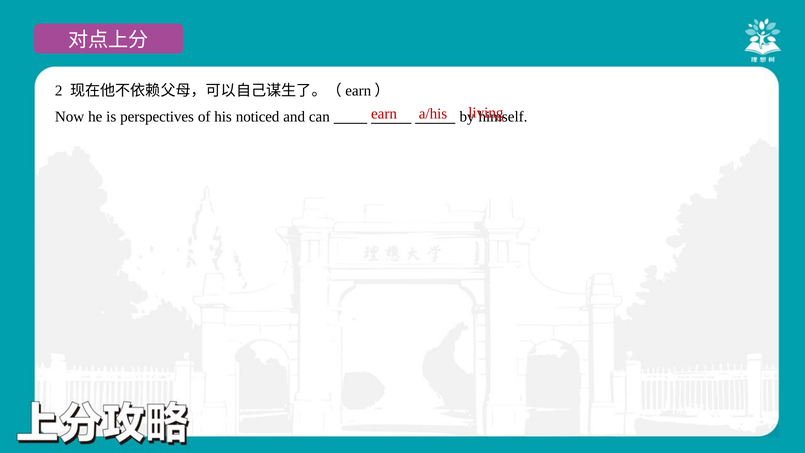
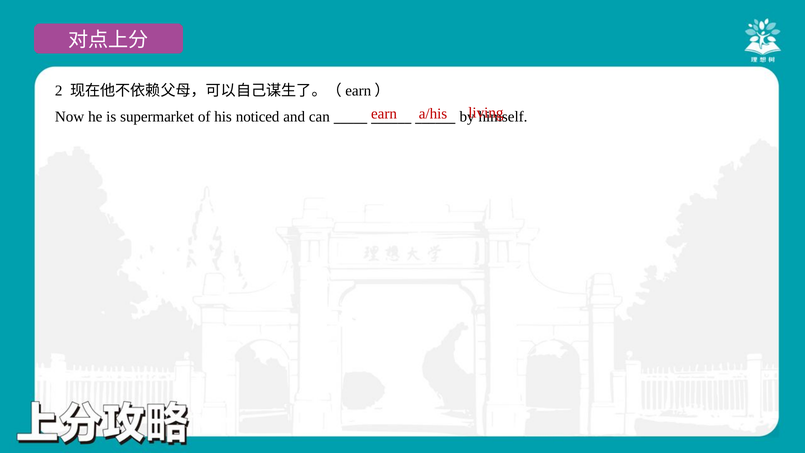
perspectives: perspectives -> supermarket
